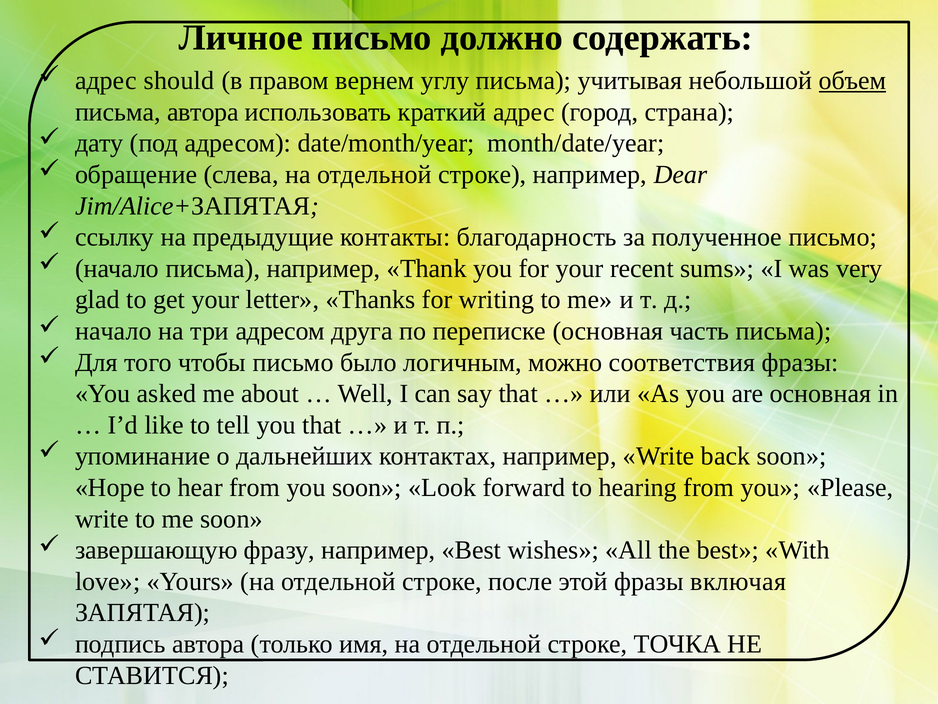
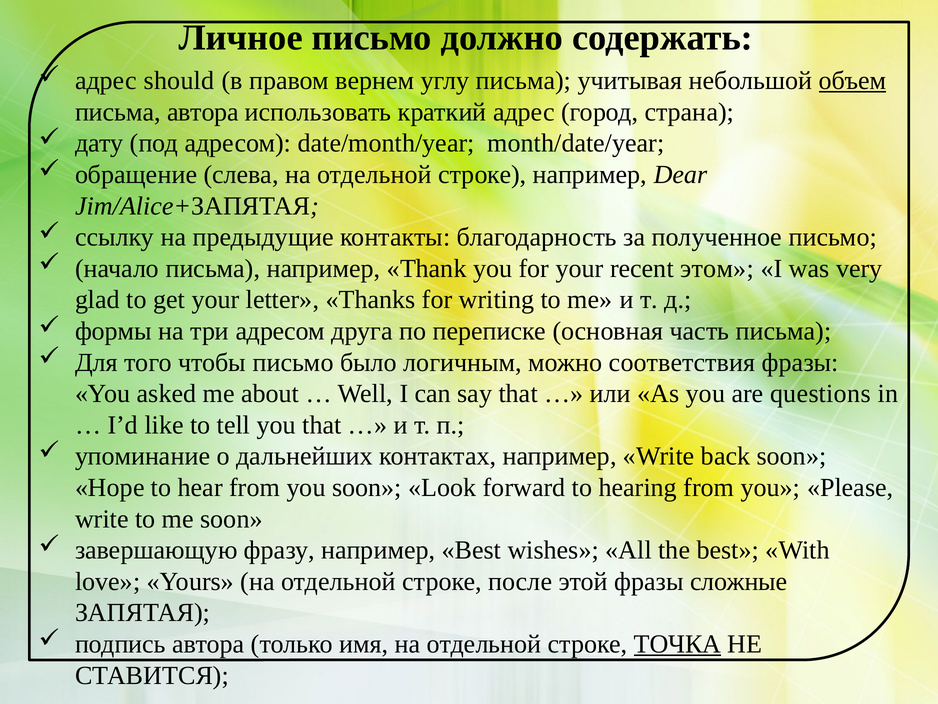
sums: sums -> этом
начало at (113, 331): начало -> формы
are основная: основная -> questions
включая: включая -> сложные
ТОЧКА underline: none -> present
